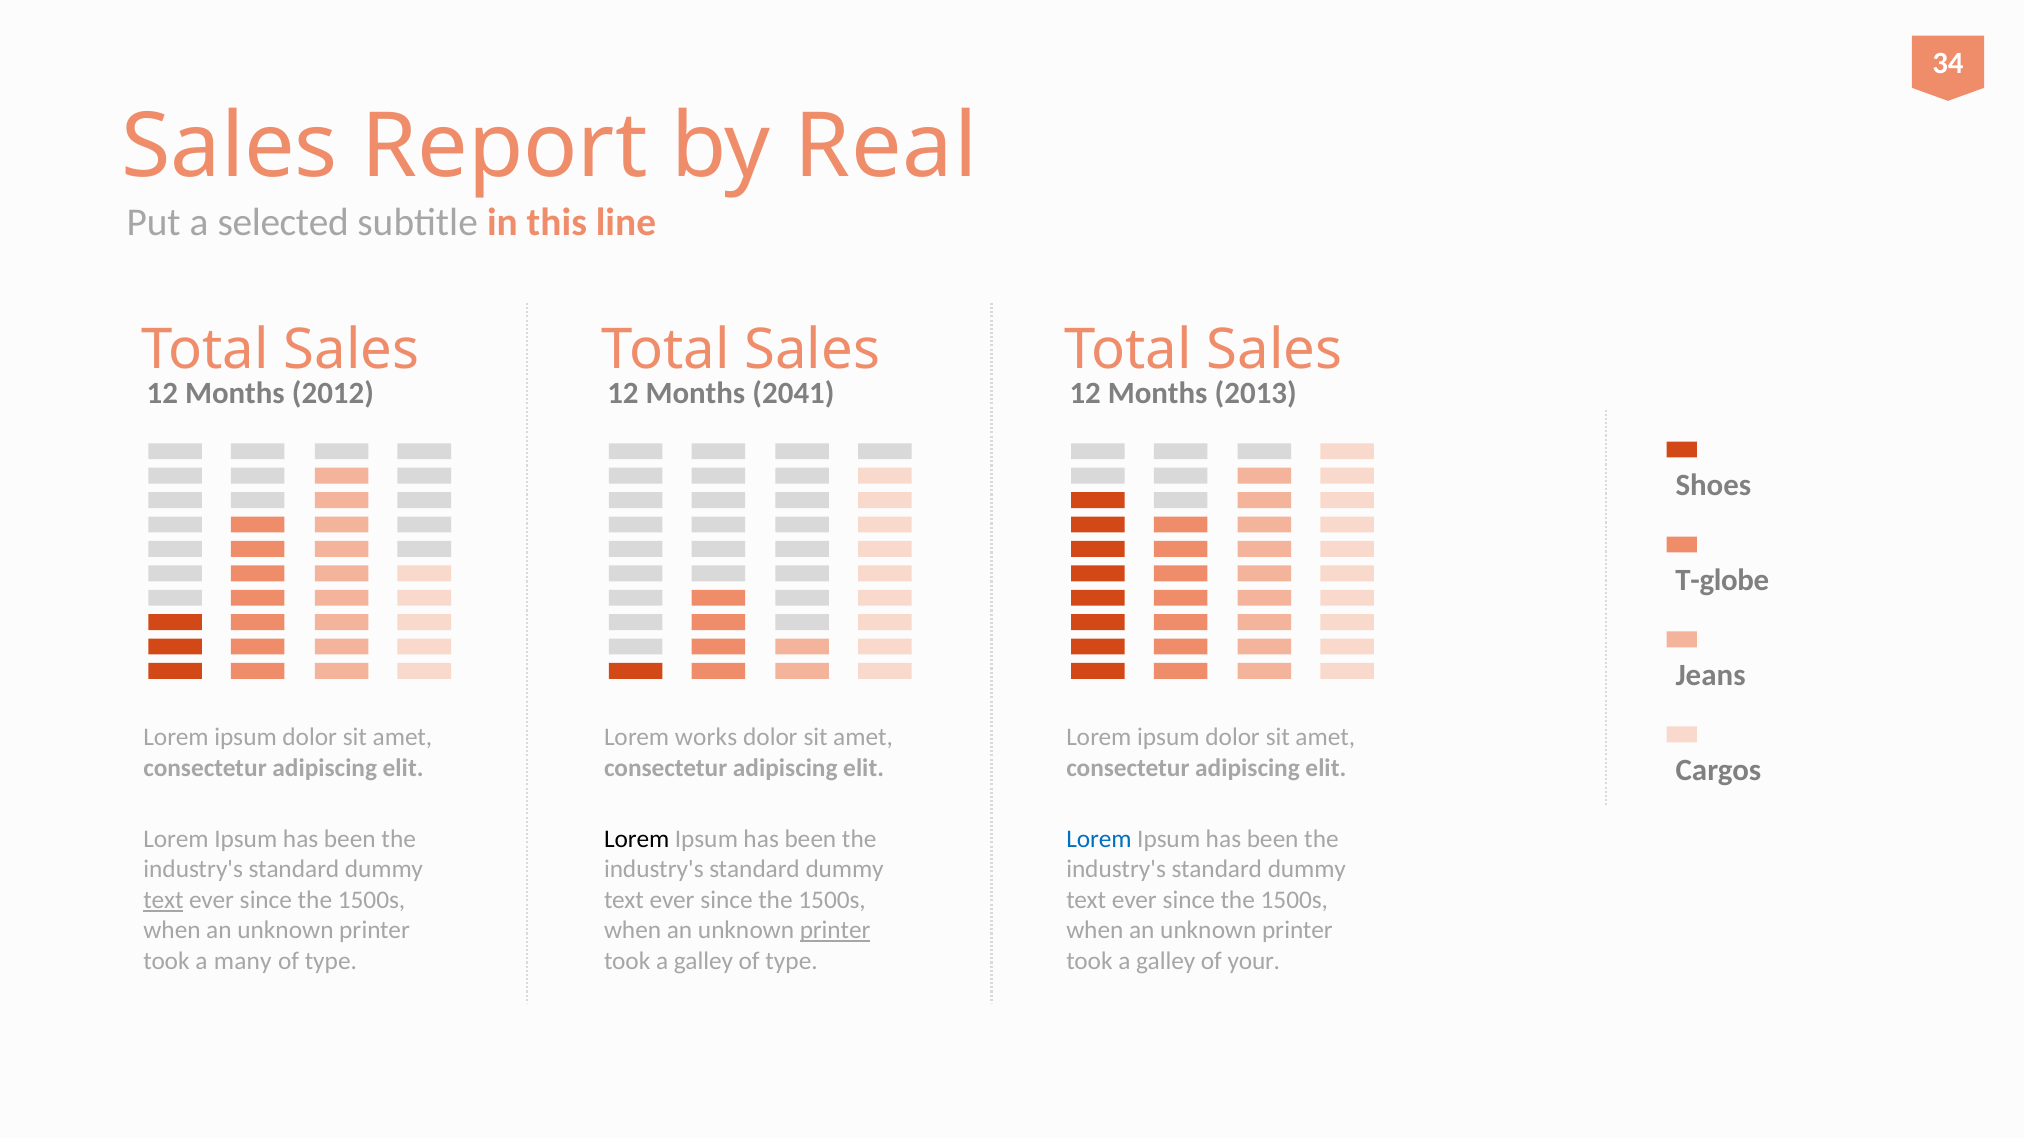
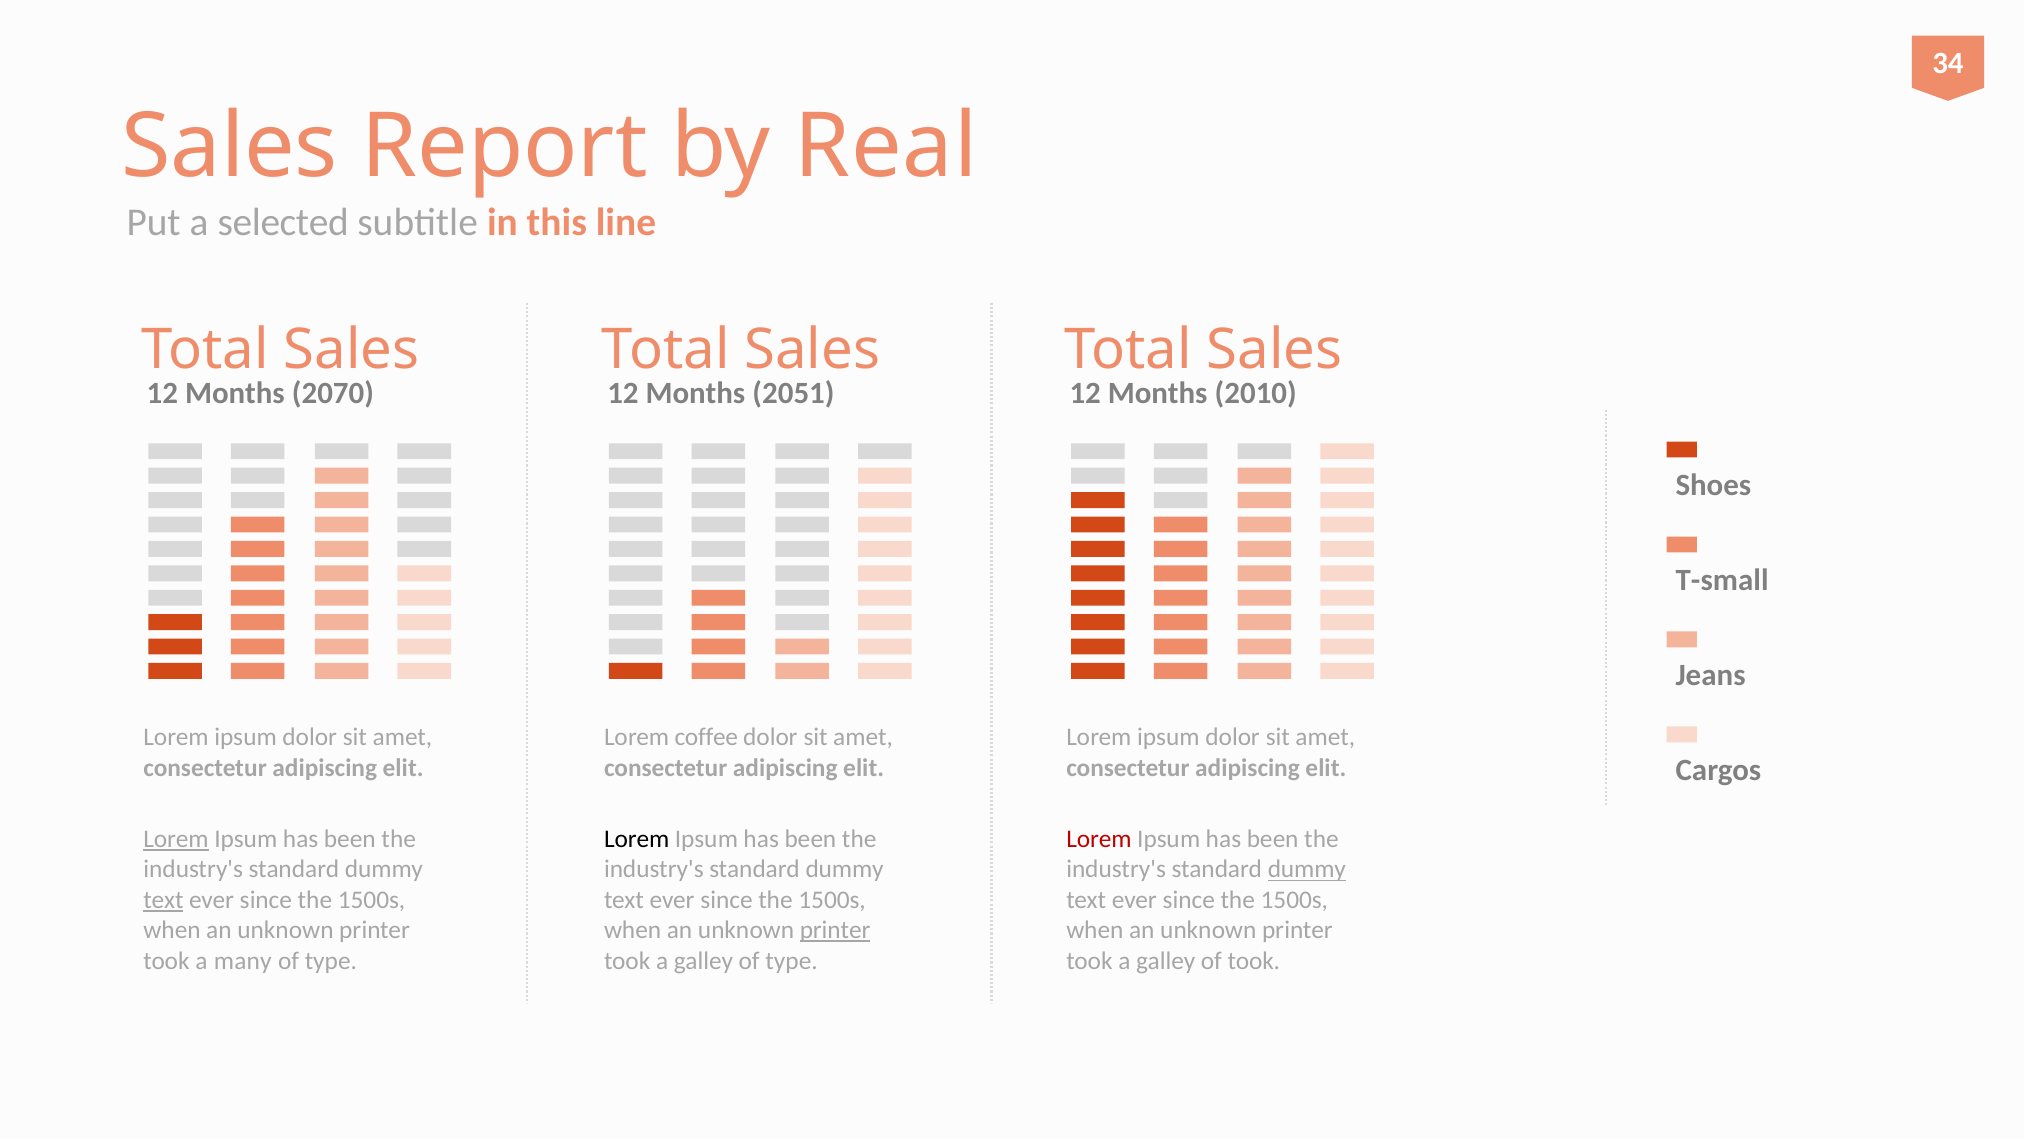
2012: 2012 -> 2070
2041: 2041 -> 2051
2013: 2013 -> 2010
T-globe: T-globe -> T-small
works: works -> coffee
Lorem at (176, 839) underline: none -> present
Lorem at (1099, 839) colour: blue -> red
dummy at (1307, 870) underline: none -> present
of your: your -> took
